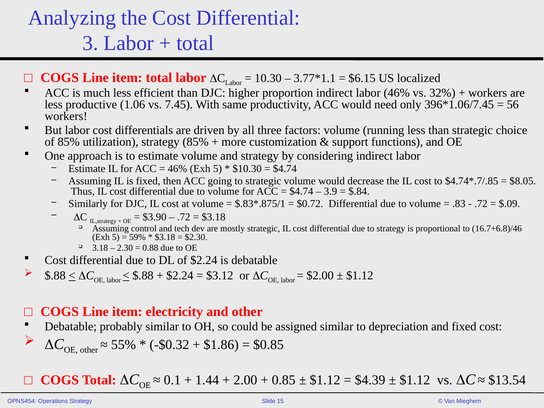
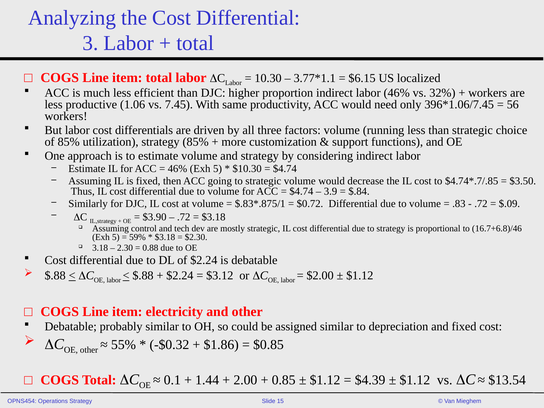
$8.05: $8.05 -> $3.50
